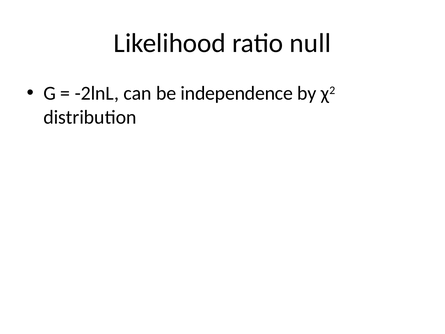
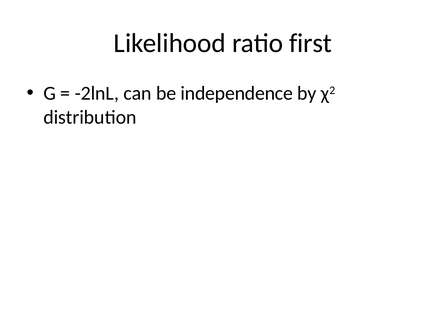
null: null -> first
